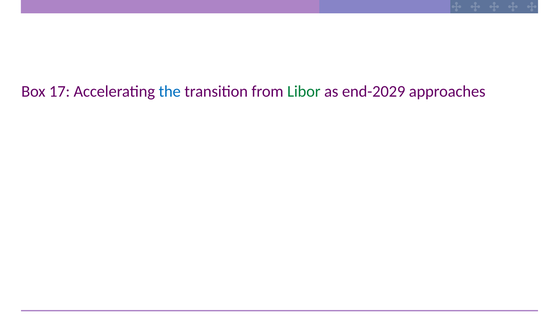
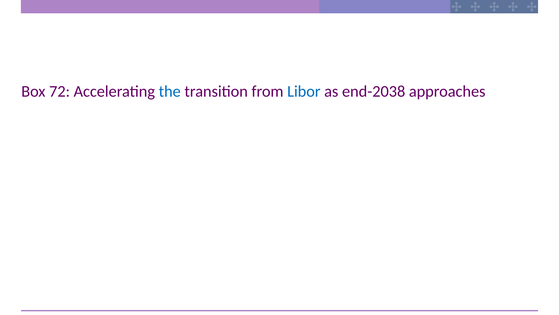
17: 17 -> 72
Libor colour: green -> blue
end-2029: end-2029 -> end-2038
